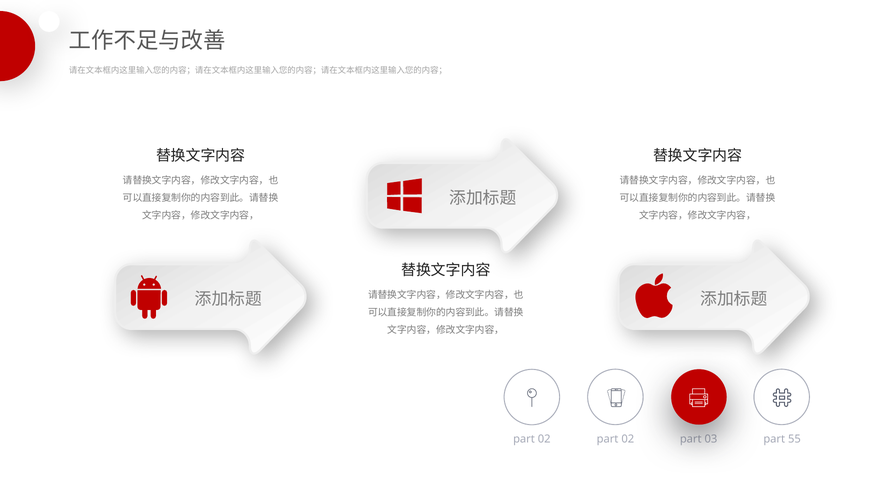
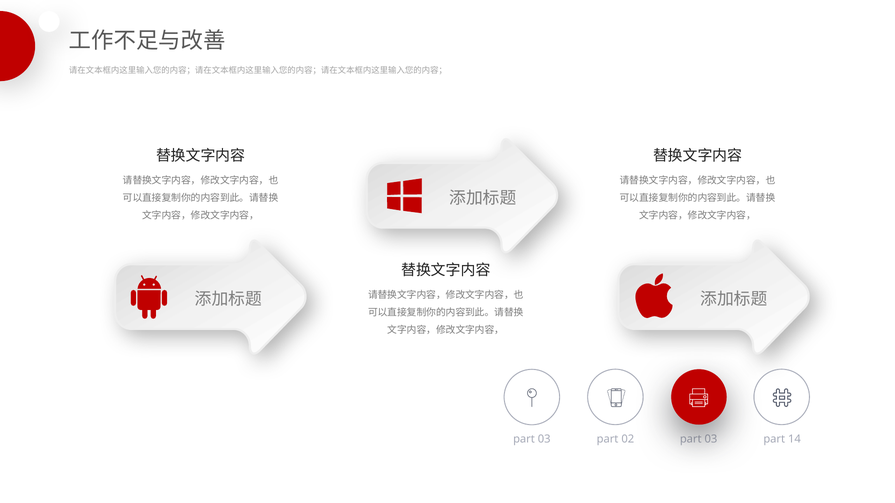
02 at (544, 439): 02 -> 03
55: 55 -> 14
